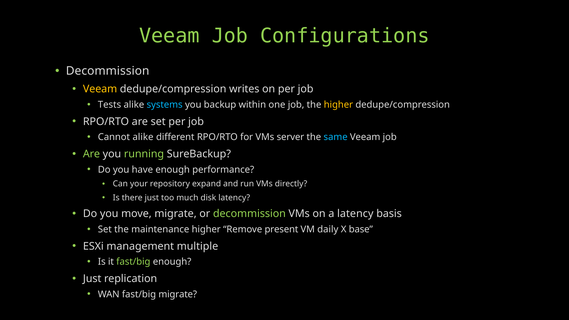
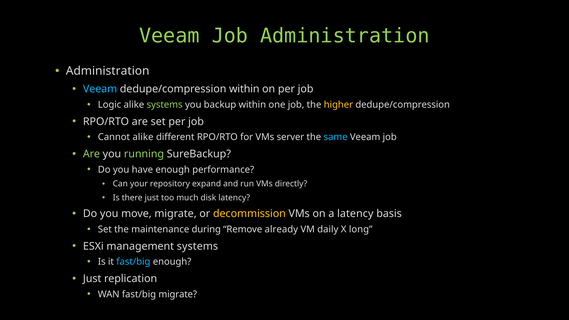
Job Configurations: Configurations -> Administration
Decommission at (108, 71): Decommission -> Administration
Veeam at (100, 89) colour: yellow -> light blue
dedupe/compression writes: writes -> within
Tests: Tests -> Logic
systems at (165, 105) colour: light blue -> light green
decommission at (249, 214) colour: light green -> yellow
maintenance higher: higher -> during
present: present -> already
base: base -> long
management multiple: multiple -> systems
fast/big at (133, 262) colour: light green -> light blue
